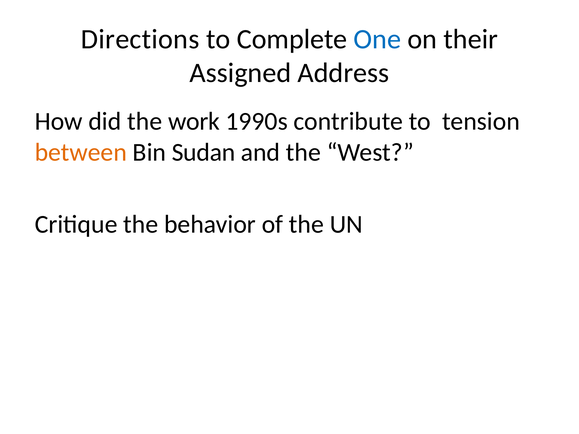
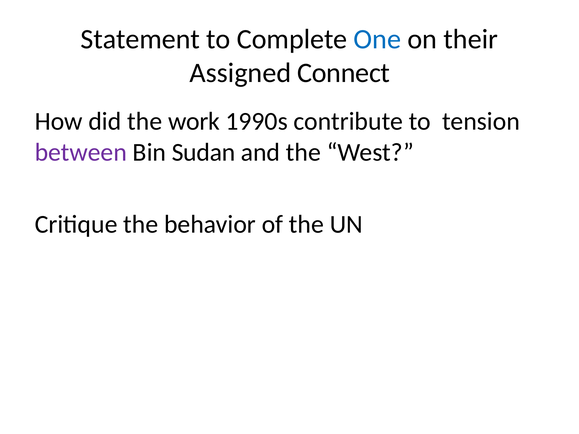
Directions: Directions -> Statement
Address: Address -> Connect
between colour: orange -> purple
